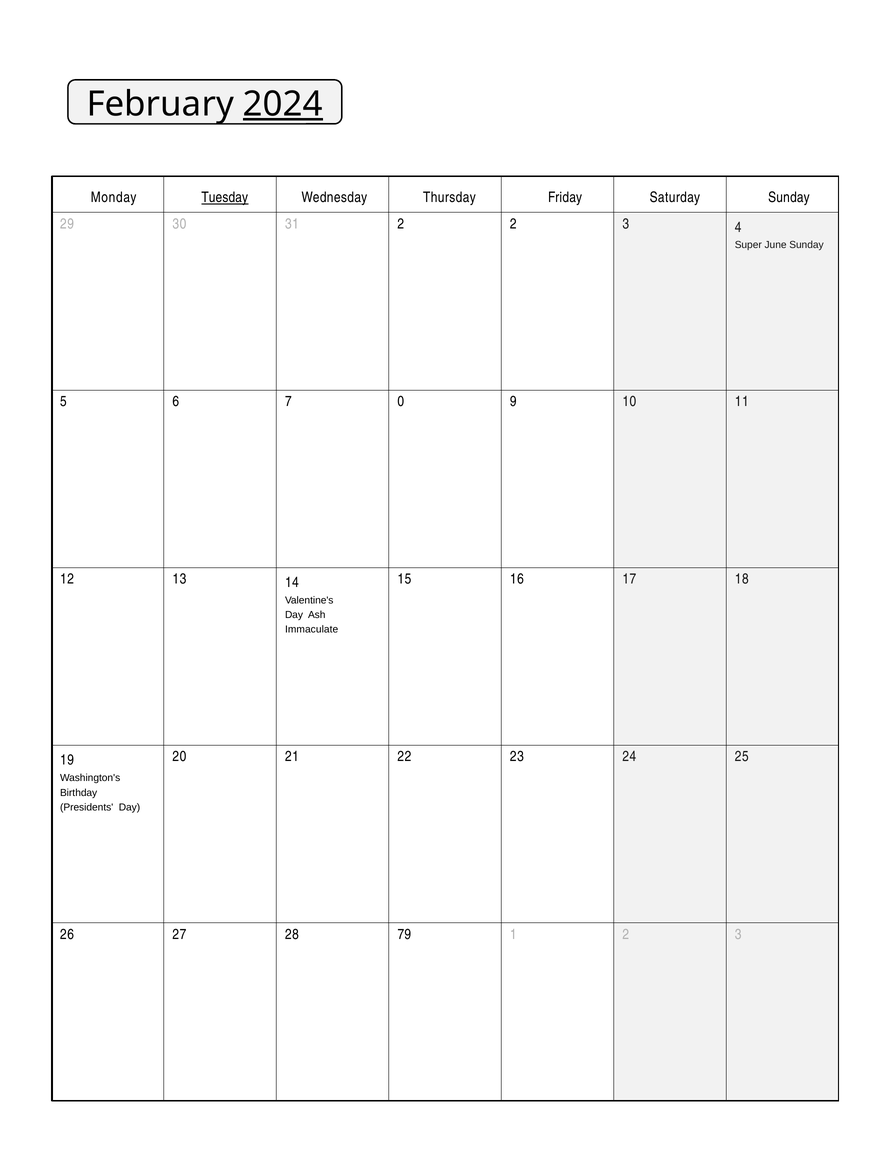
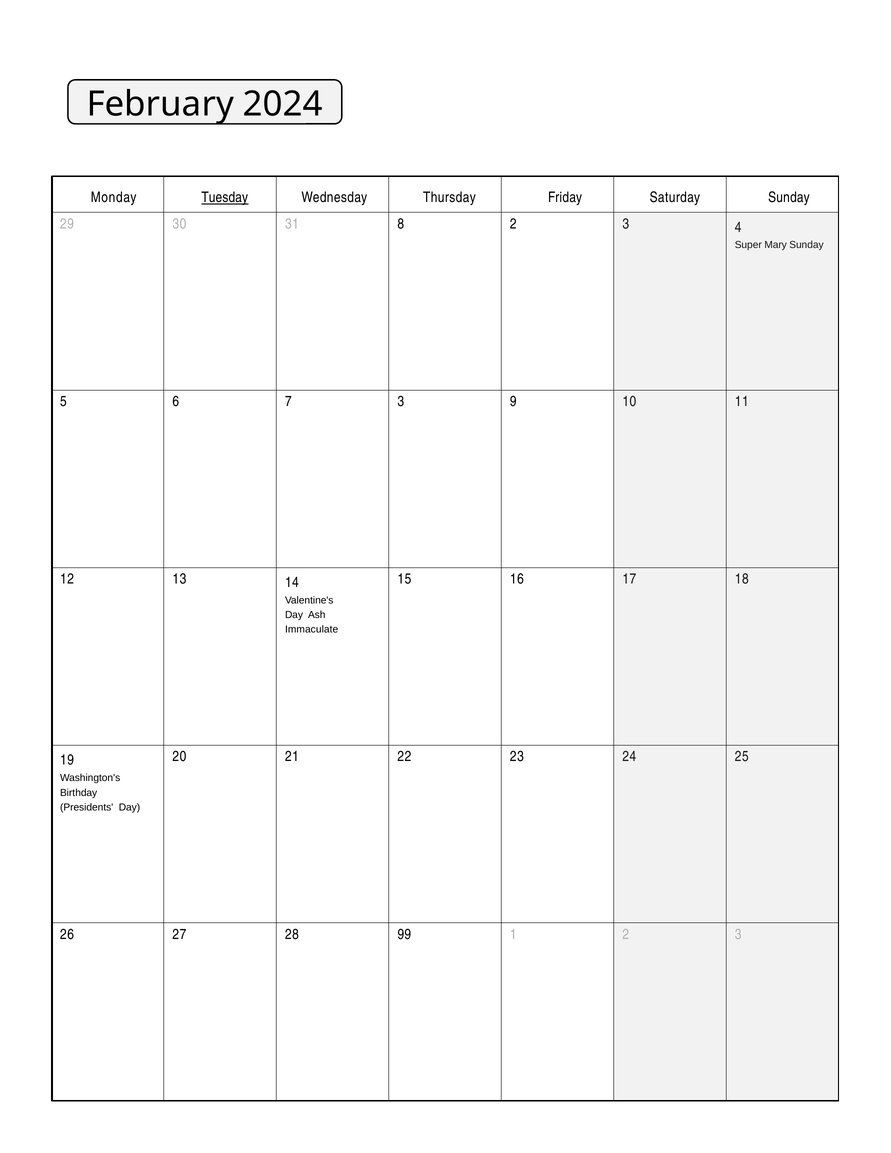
2024 underline: present -> none
31 2: 2 -> 8
June: June -> Mary
7 0: 0 -> 3
79: 79 -> 99
